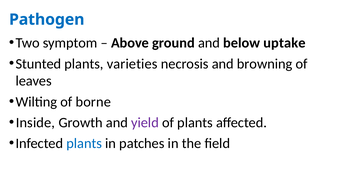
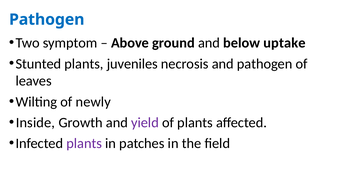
varieties: varieties -> juveniles
and browning: browning -> pathogen
borne: borne -> newly
plants at (84, 144) colour: blue -> purple
